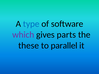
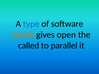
which colour: purple -> orange
parts: parts -> open
these: these -> called
